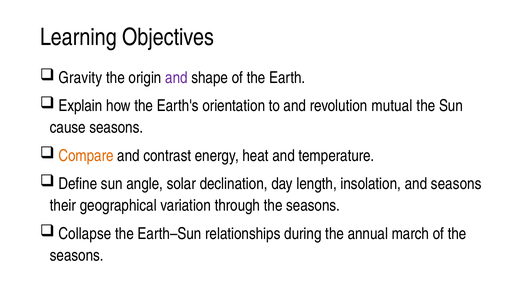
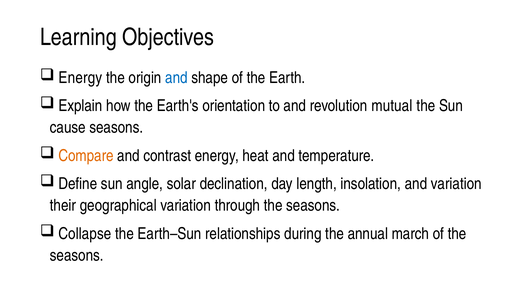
Gravity at (80, 78): Gravity -> Energy
and at (176, 78) colour: purple -> blue
and seasons: seasons -> variation
